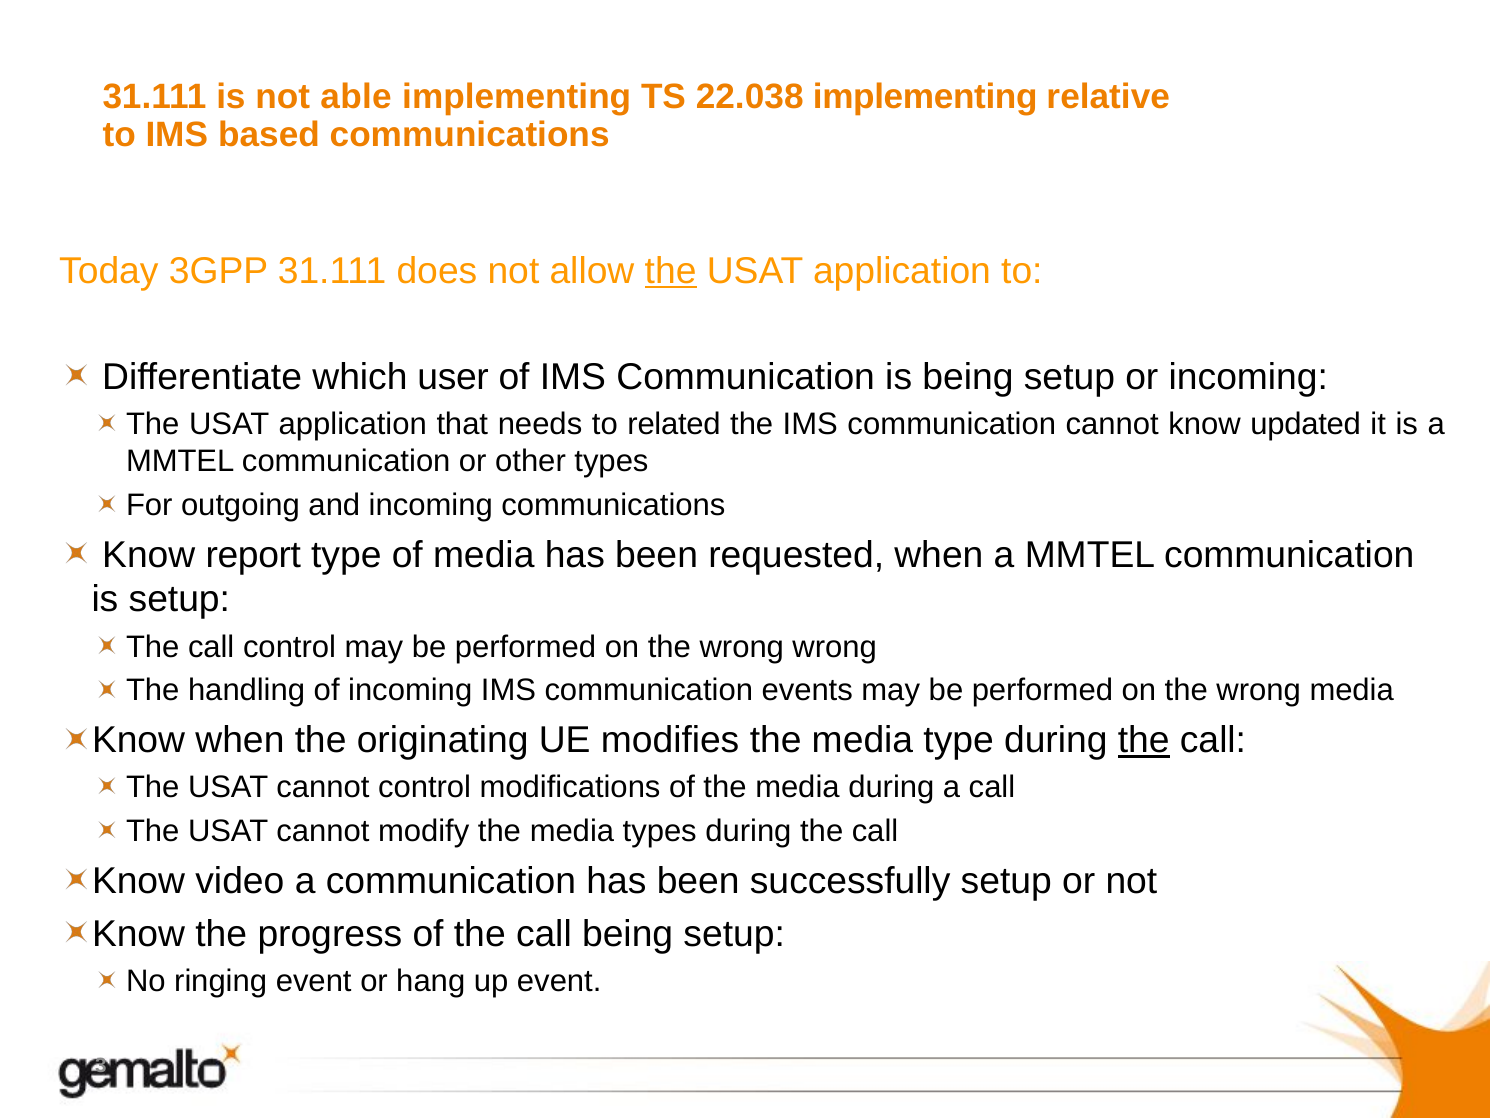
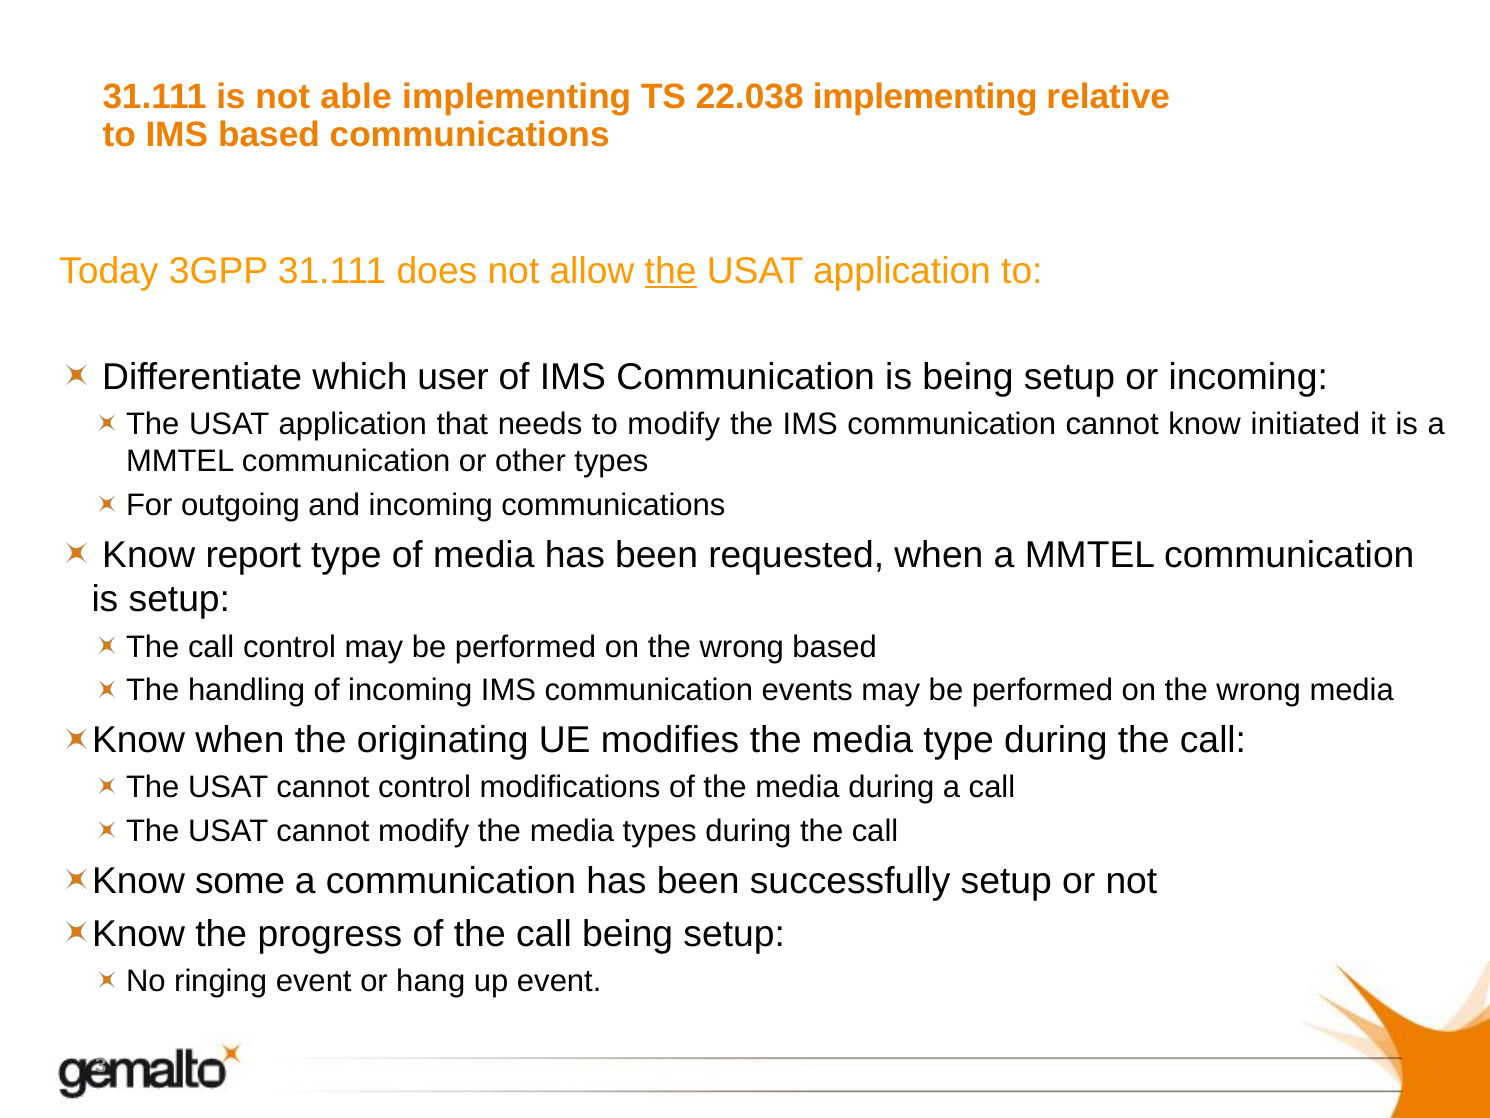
to related: related -> modify
updated: updated -> initiated
wrong wrong: wrong -> based
the at (1144, 740) underline: present -> none
video: video -> some
